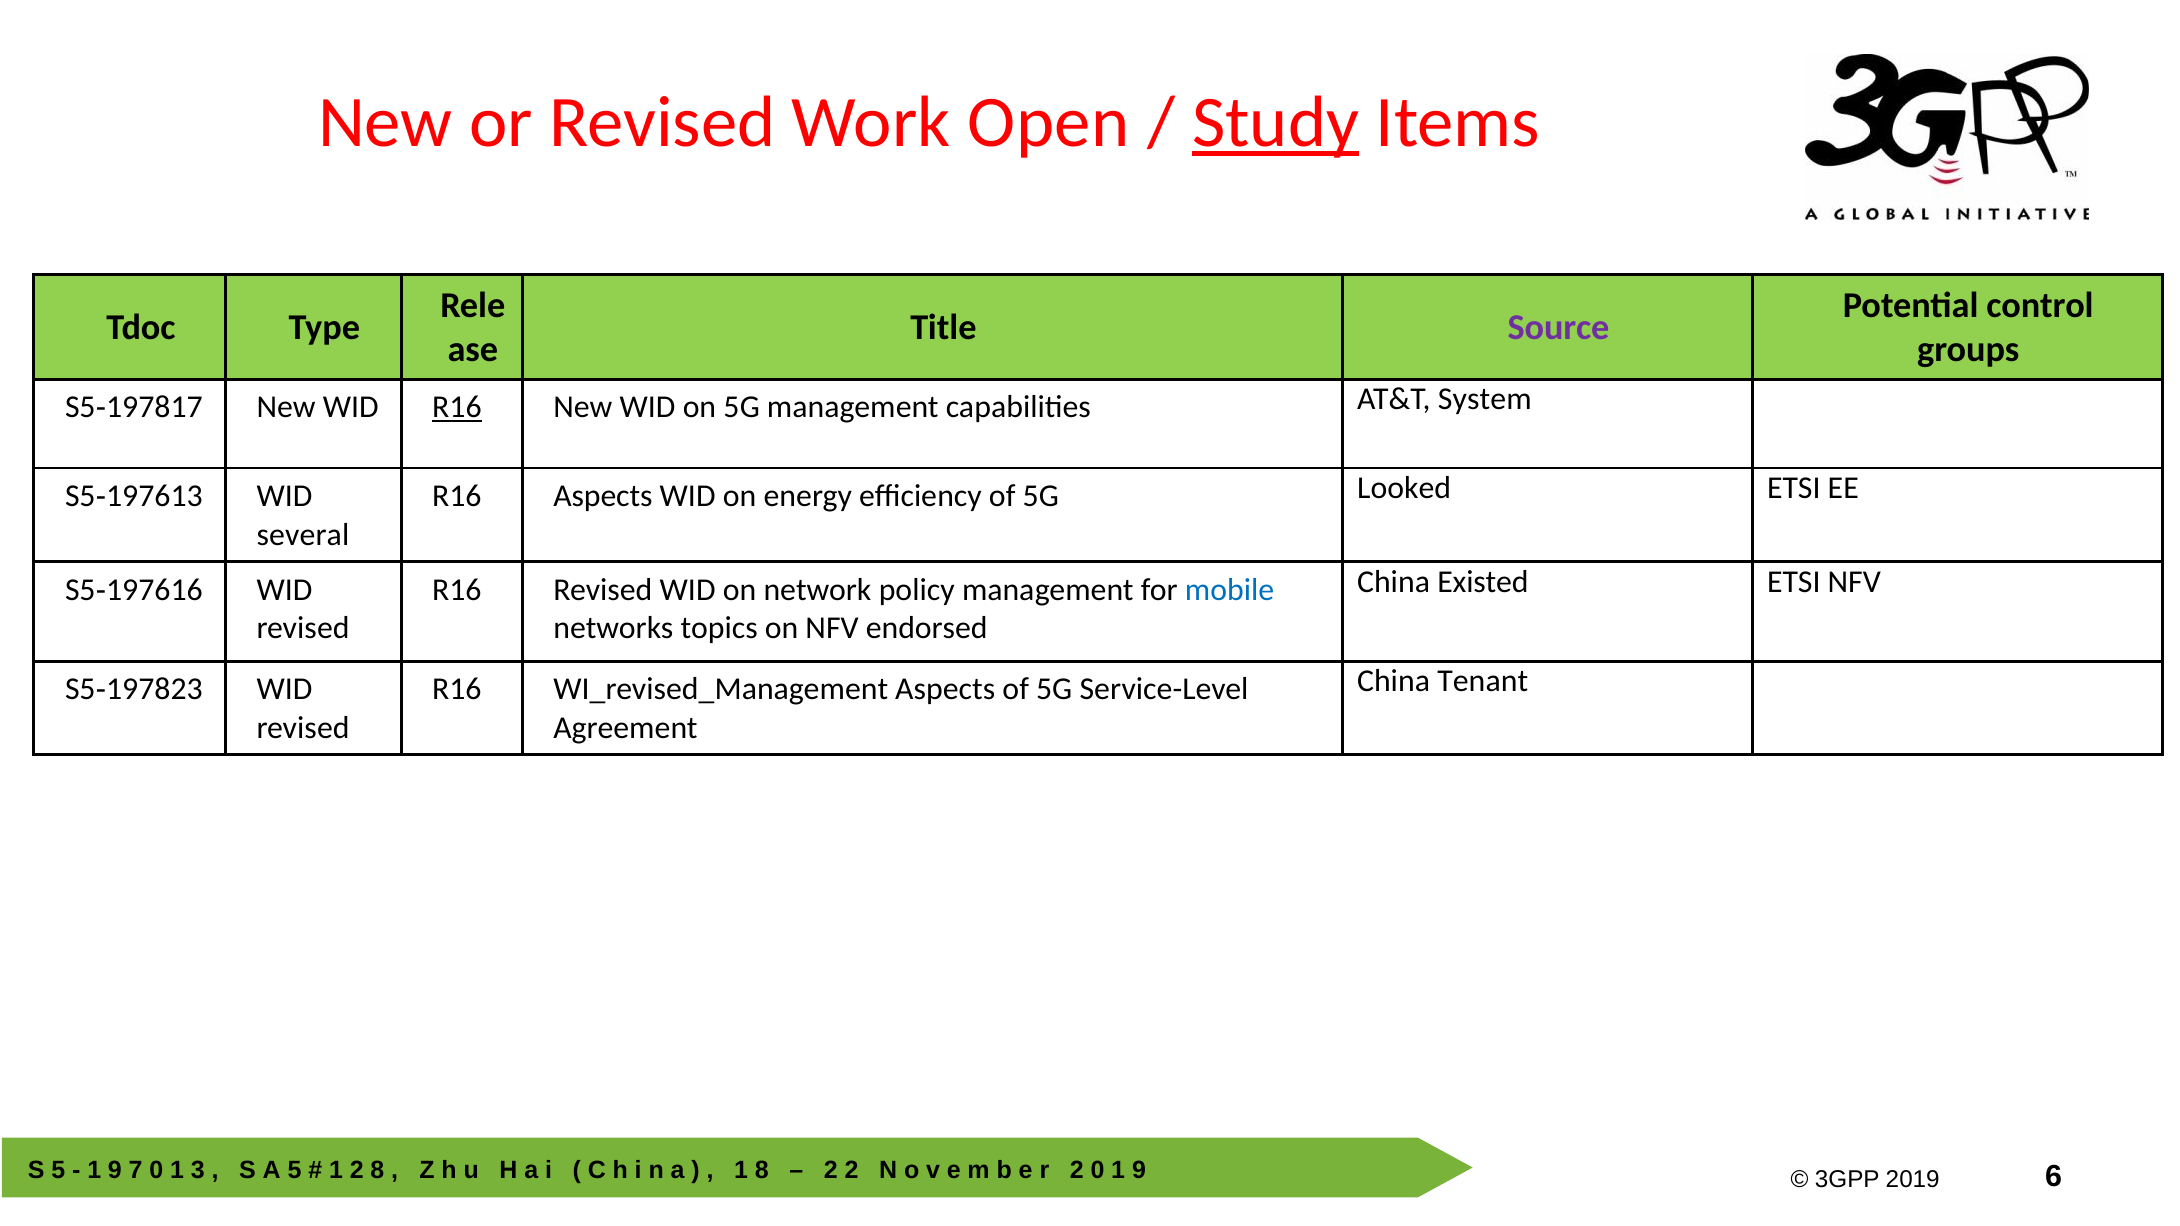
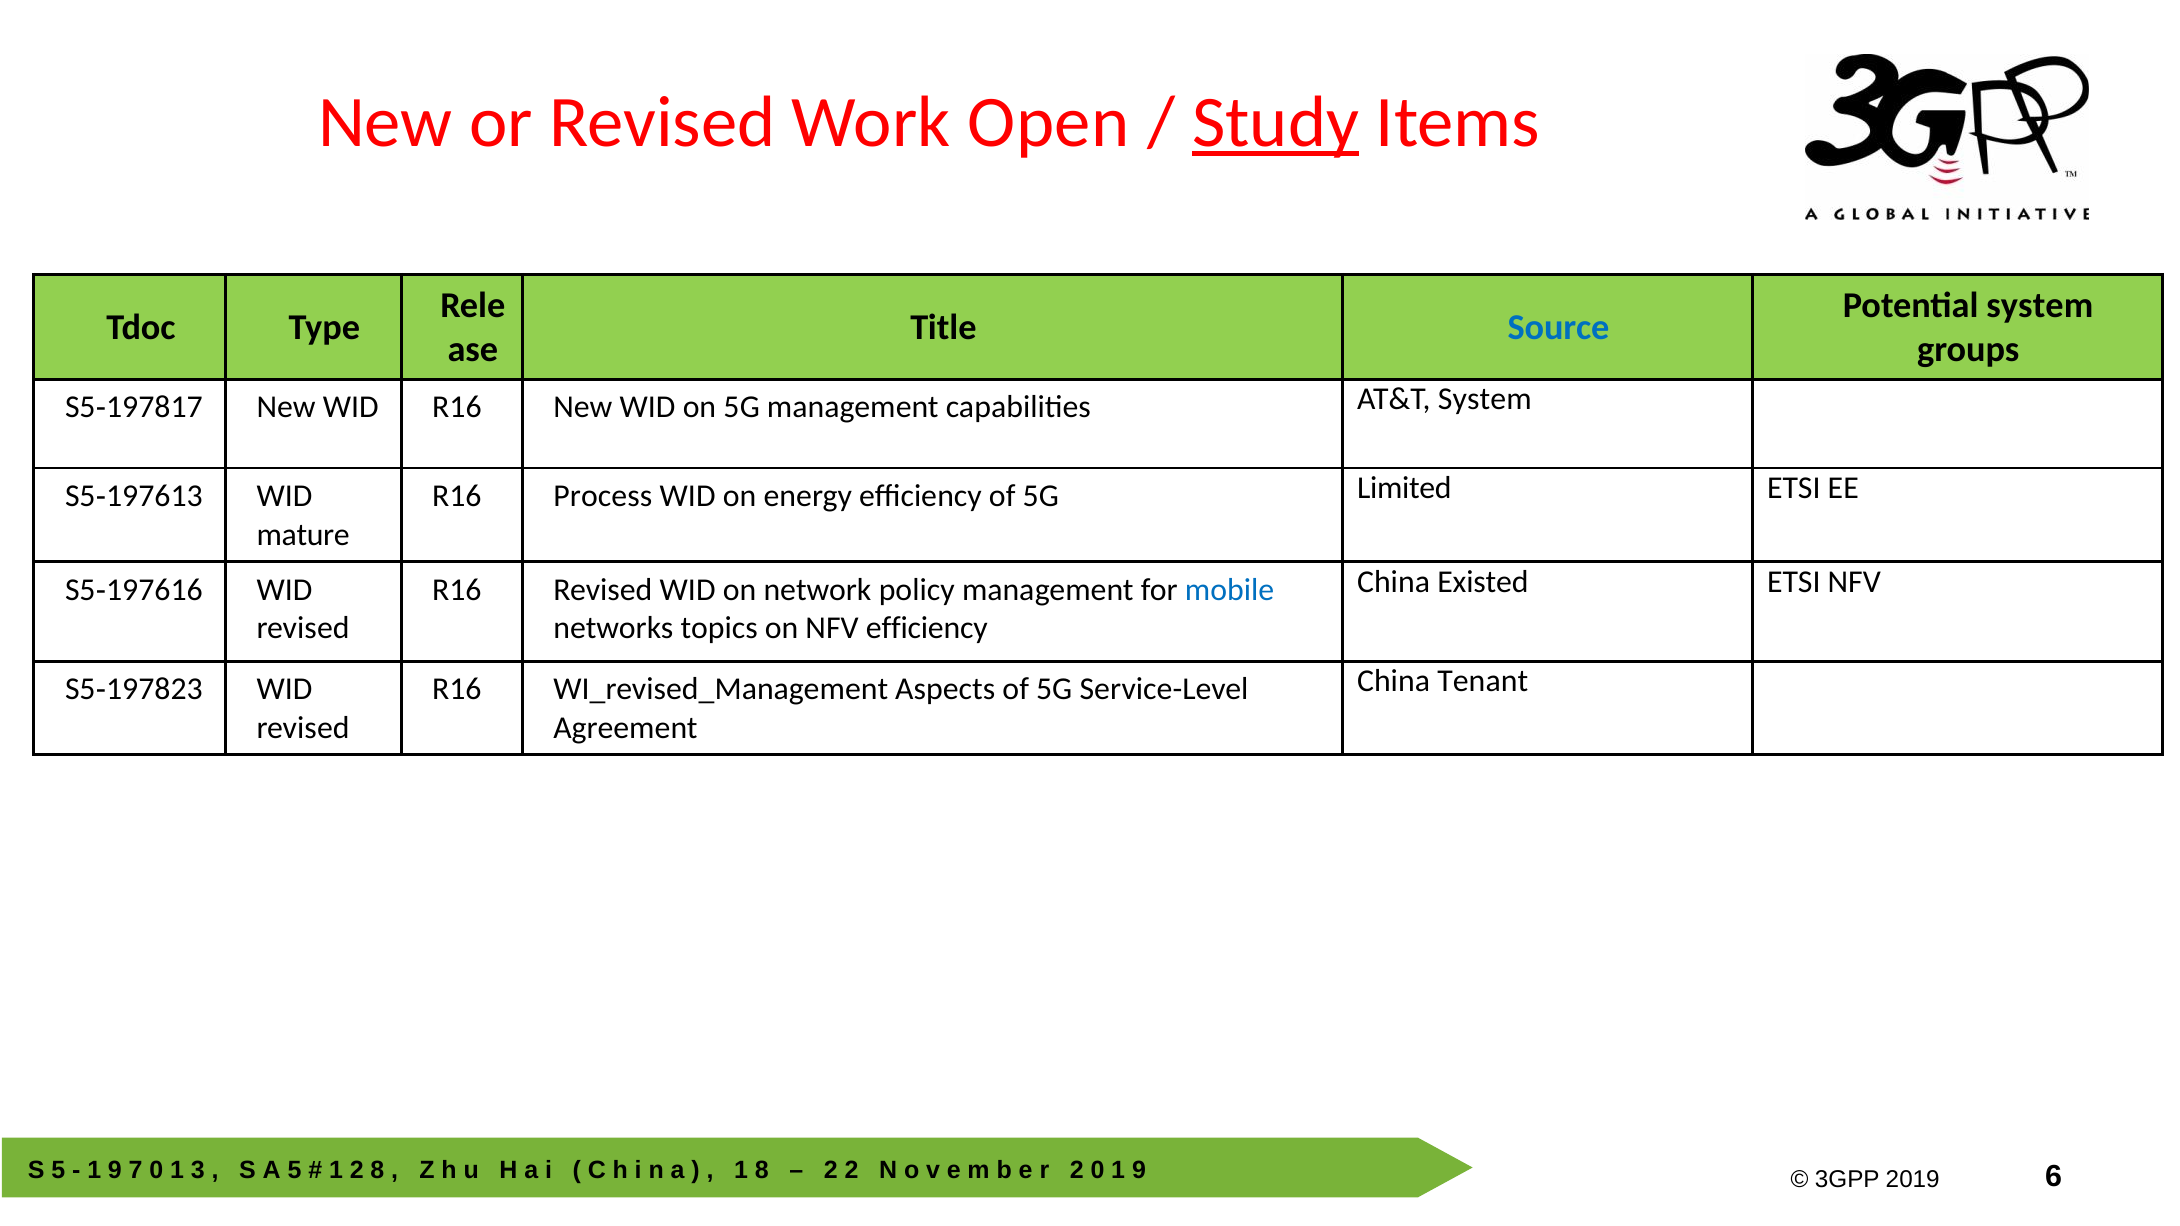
Potential control: control -> system
Source colour: purple -> blue
R16 at (457, 408) underline: present -> none
R16 Aspects: Aspects -> Process
Looked: Looked -> Limited
several: several -> mature
NFV endorsed: endorsed -> efficiency
